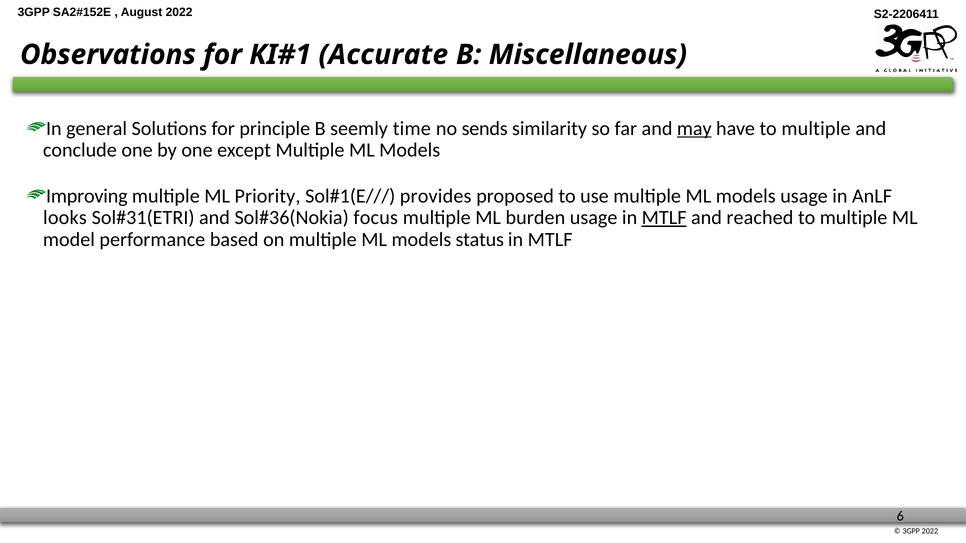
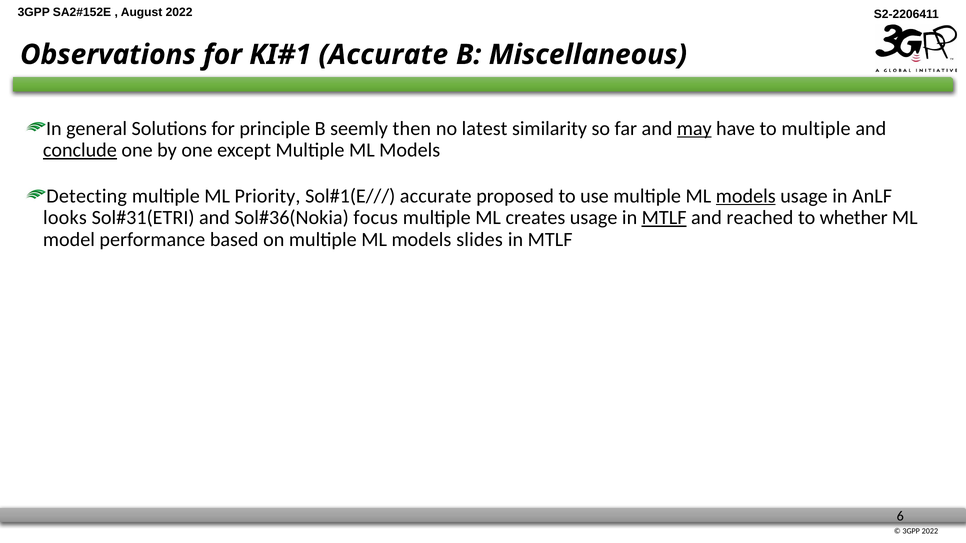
time: time -> then
sends: sends -> latest
conclude underline: none -> present
Improving: Improving -> Detecting
provides at (436, 196): provides -> accurate
models at (746, 196) underline: none -> present
burden: burden -> creates
multiple at (854, 218): multiple -> whether
status: status -> slides
